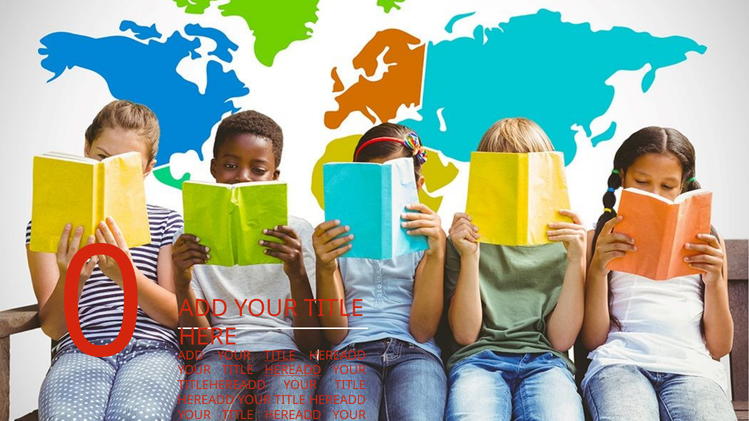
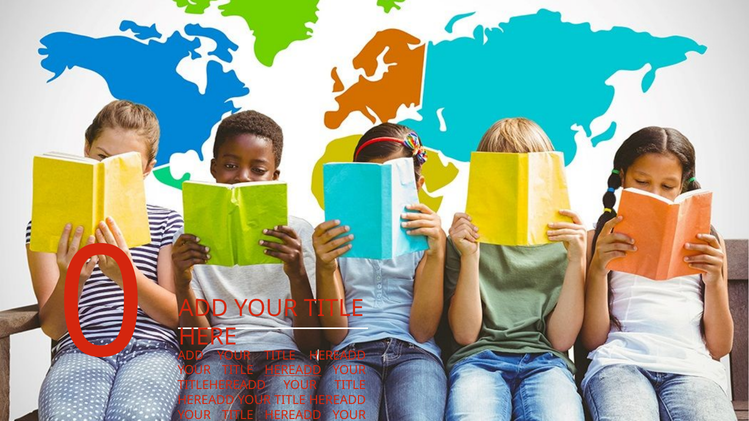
TITLE at (280, 356) underline: present -> none
